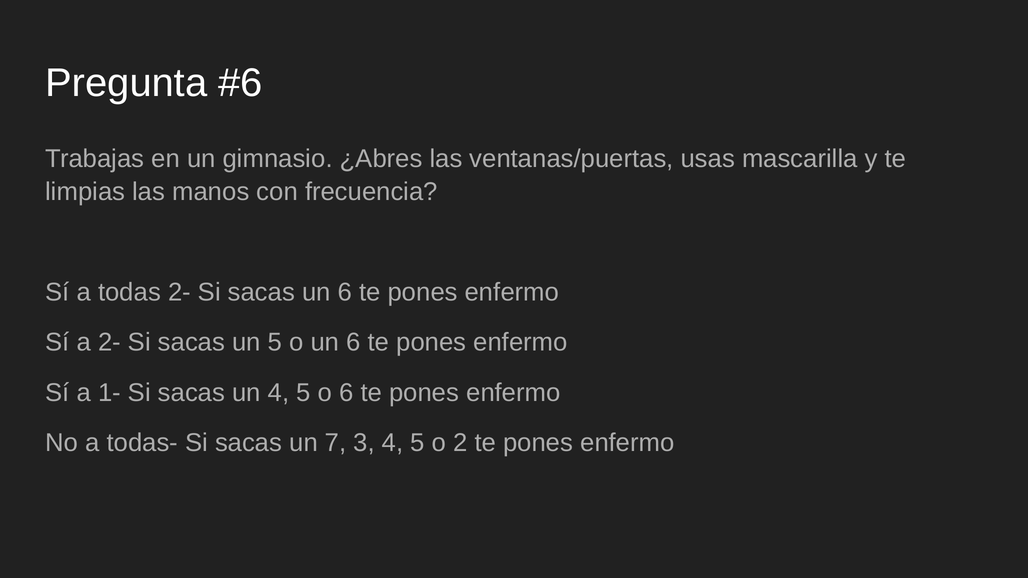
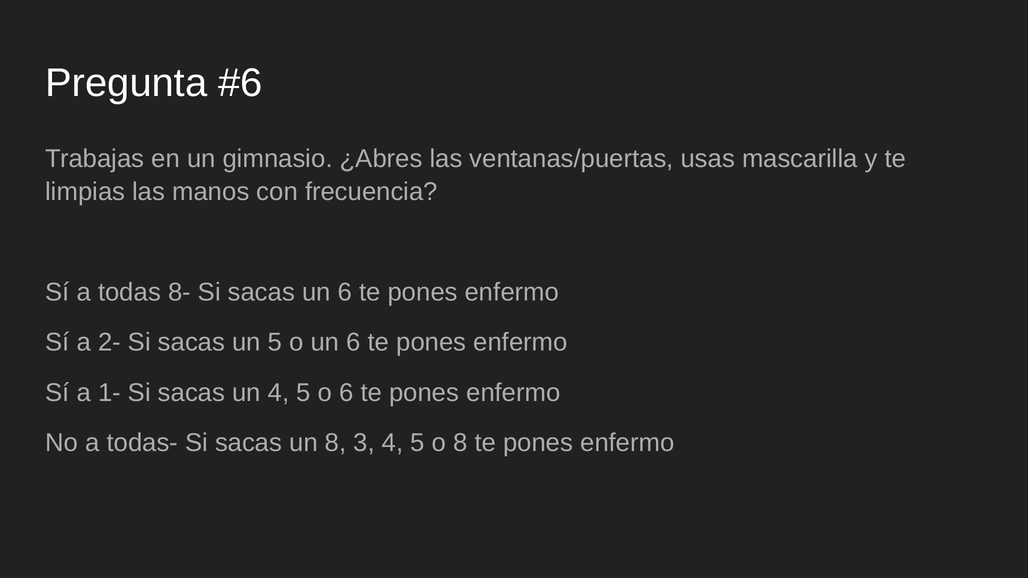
todas 2-: 2- -> 8-
un 7: 7 -> 8
o 2: 2 -> 8
